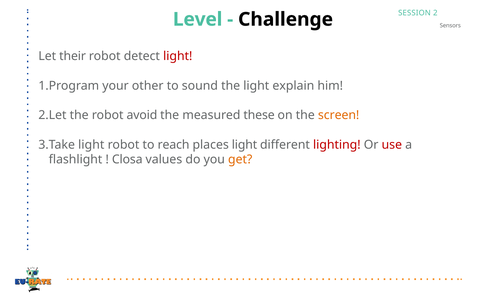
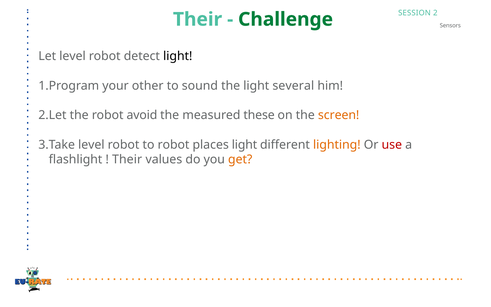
Level at (198, 19): Level -> Their
Challenge colour: black -> green
Let their: their -> level
light at (178, 56) colour: red -> black
explain: explain -> several
light at (91, 145): light -> level
to reach: reach -> robot
lighting colour: red -> orange
Closa at (127, 159): Closa -> Their
